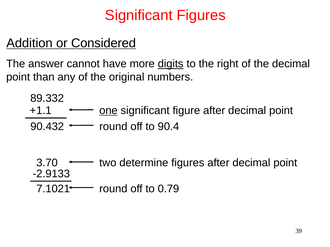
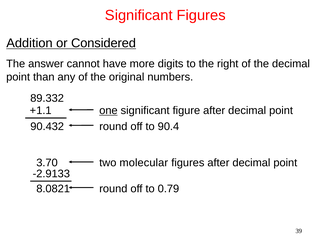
digits underline: present -> none
determine: determine -> molecular
7.1021: 7.1021 -> 8.0821
